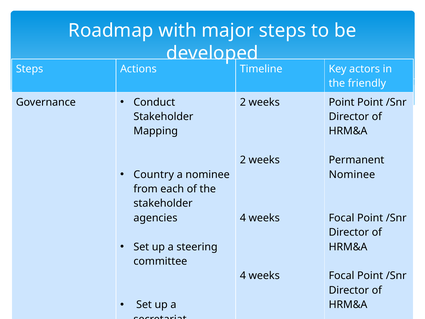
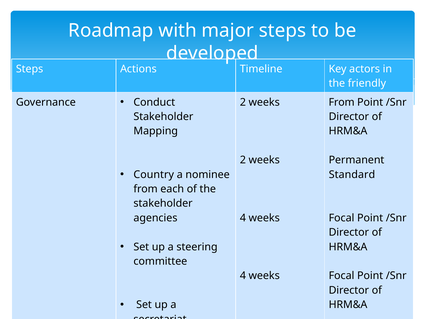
Point at (342, 102): Point -> From
Nominee at (352, 174): Nominee -> Standard
